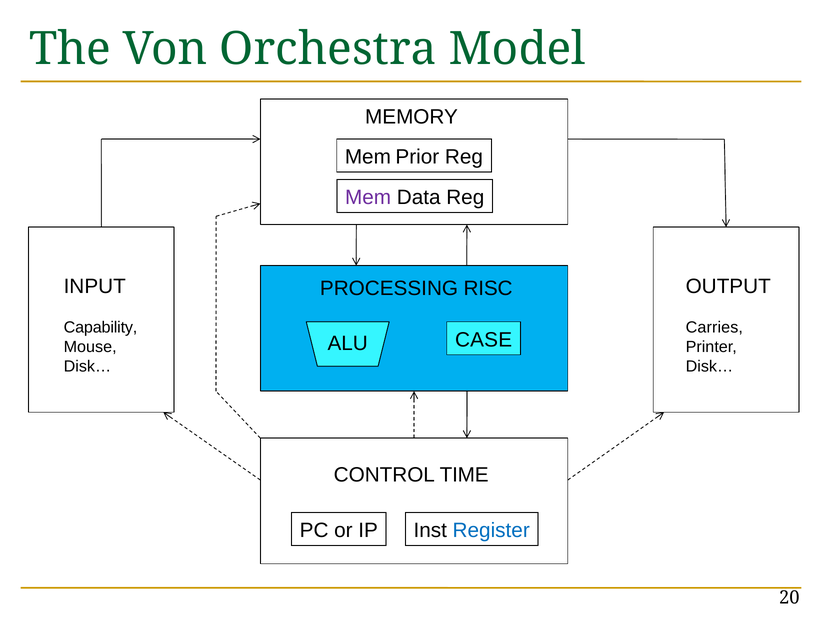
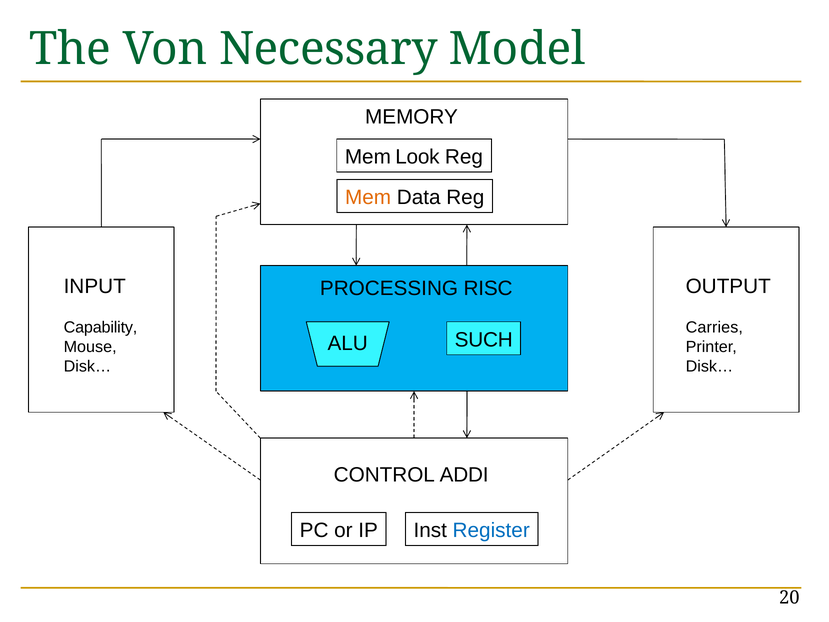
Orchestra: Orchestra -> Necessary
Prior: Prior -> Look
Mem at (368, 198) colour: purple -> orange
CASE: CASE -> SUCH
TIME: TIME -> ADDI
